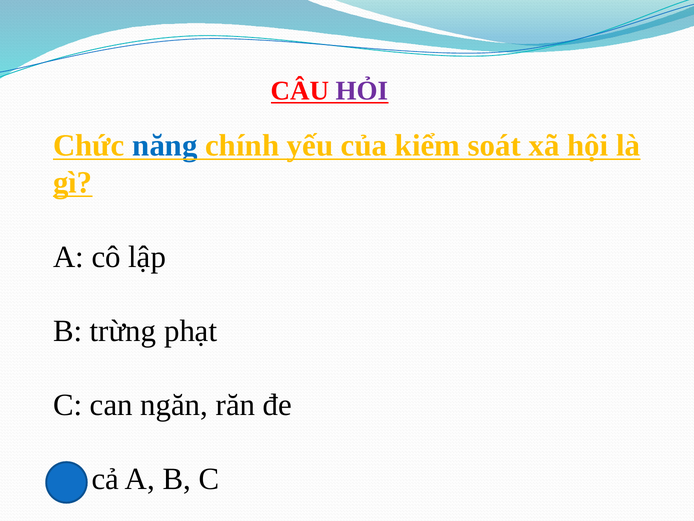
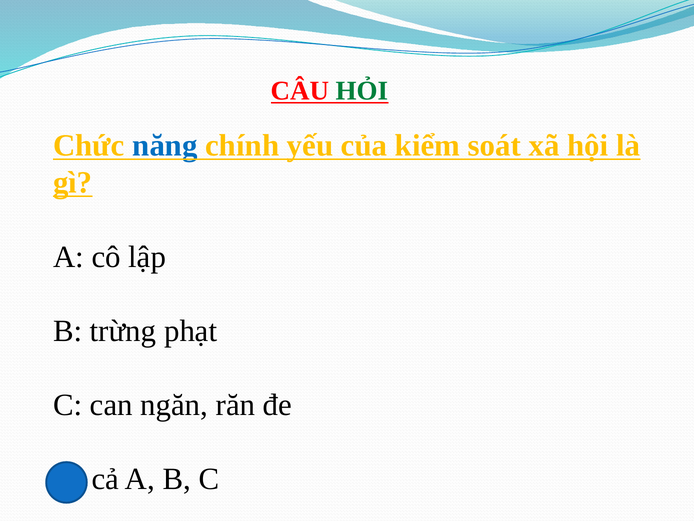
HỎI colour: purple -> green
